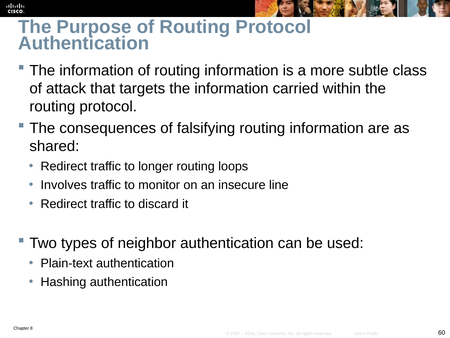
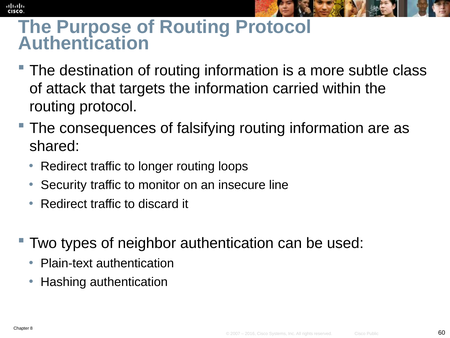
information at (96, 70): information -> destination
Involves: Involves -> Security
